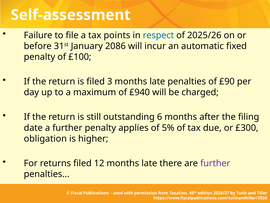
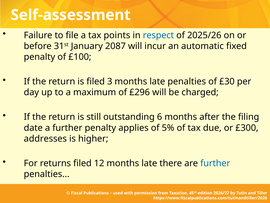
2086: 2086 -> 2087
£90: £90 -> £30
£940: £940 -> £296
obligation: obligation -> addresses
further at (215, 163) colour: purple -> blue
